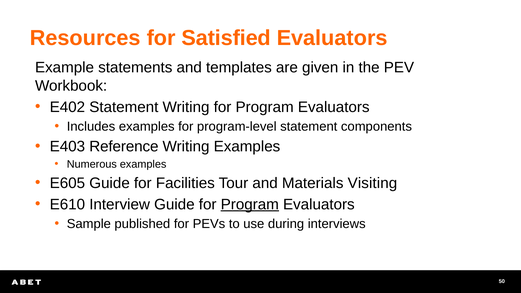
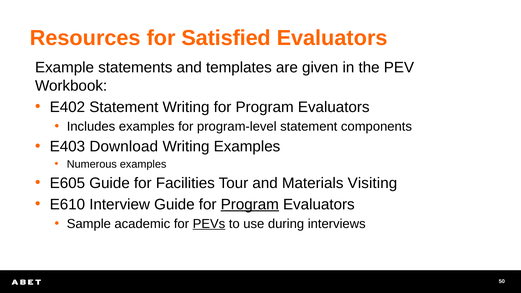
Reference: Reference -> Download
published: published -> academic
PEVs underline: none -> present
